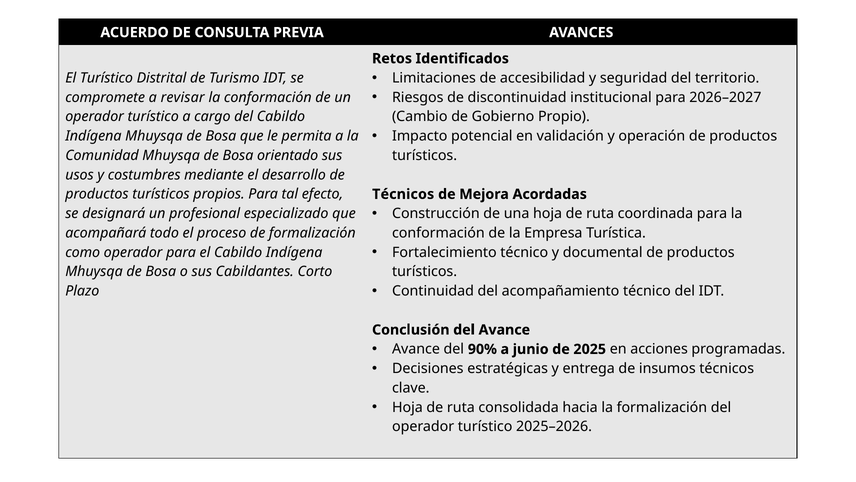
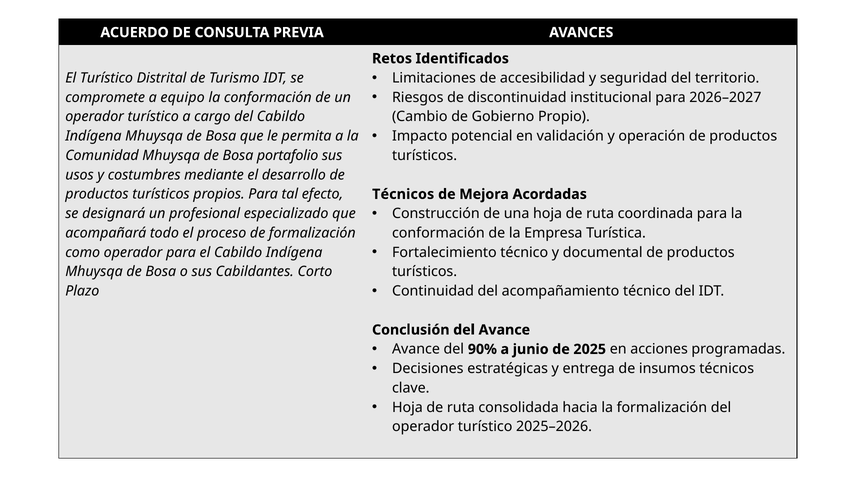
revisar: revisar -> equipo
orientado: orientado -> portafolio
